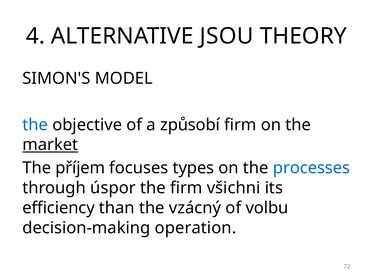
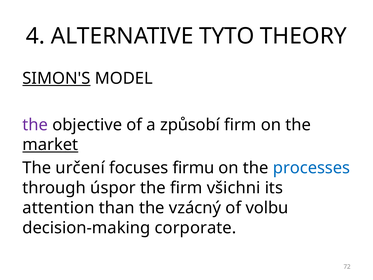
JSOU: JSOU -> TYTO
SIMON'S underline: none -> present
the at (35, 125) colour: blue -> purple
příjem: příjem -> určení
types: types -> firmu
efficiency: efficiency -> attention
operation: operation -> corporate
